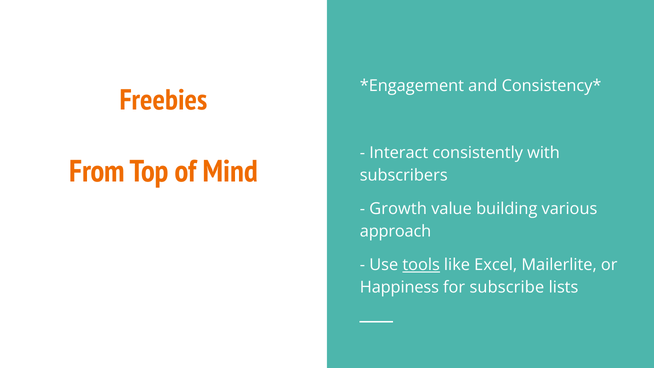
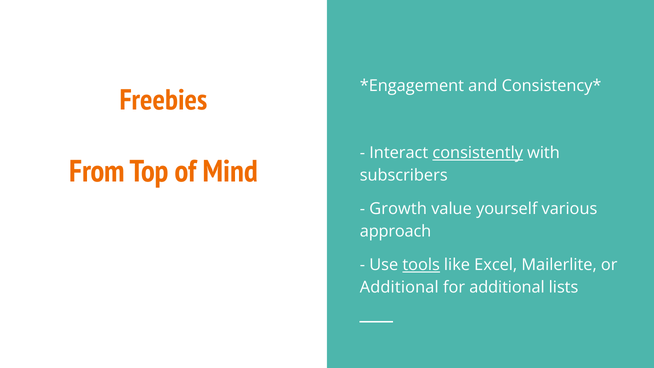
consistently underline: none -> present
building: building -> yourself
Happiness at (399, 287): Happiness -> Additional
for subscribe: subscribe -> additional
